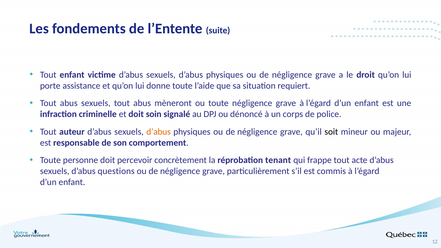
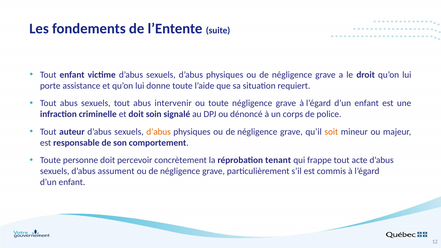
mèneront: mèneront -> intervenir
soit colour: black -> orange
questions: questions -> assument
